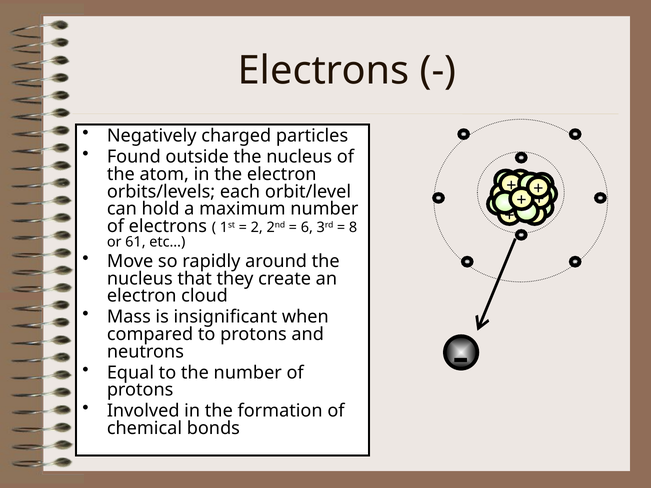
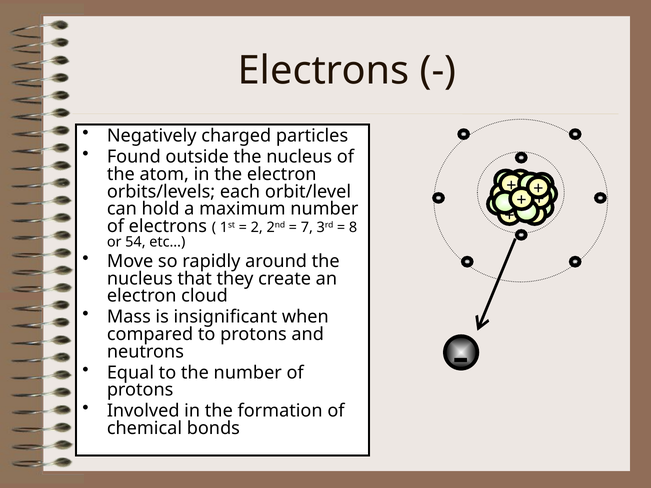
6: 6 -> 7
61: 61 -> 54
